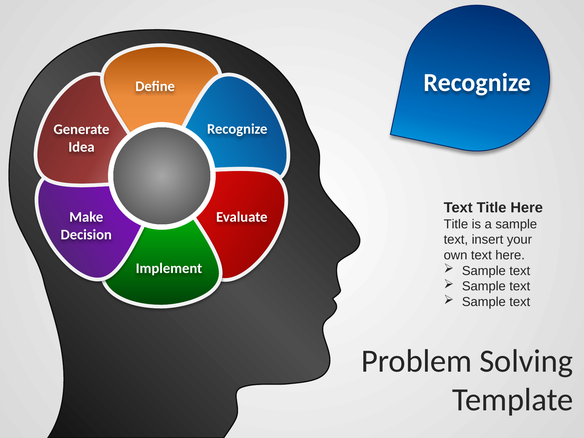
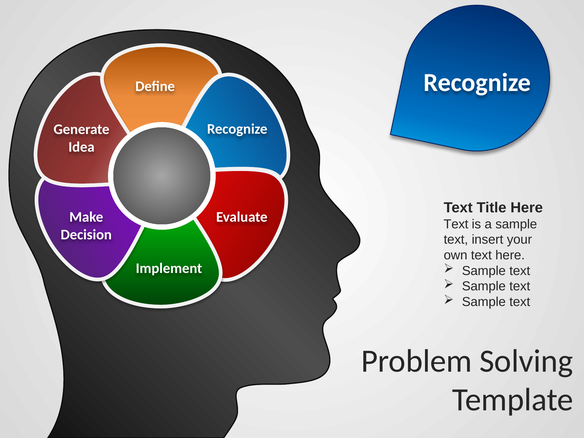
Title at (456, 224): Title -> Text
